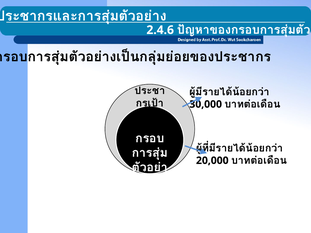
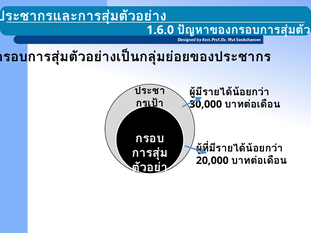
2.4.6: 2.4.6 -> 1.6.0
